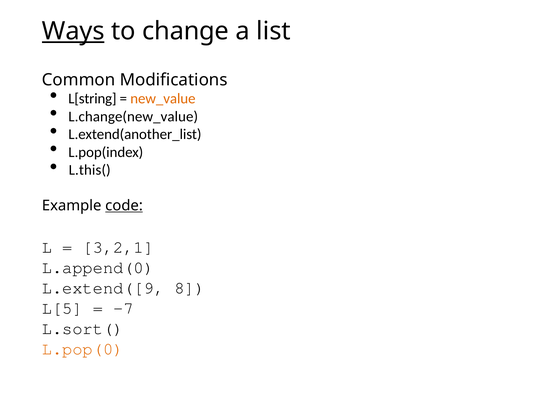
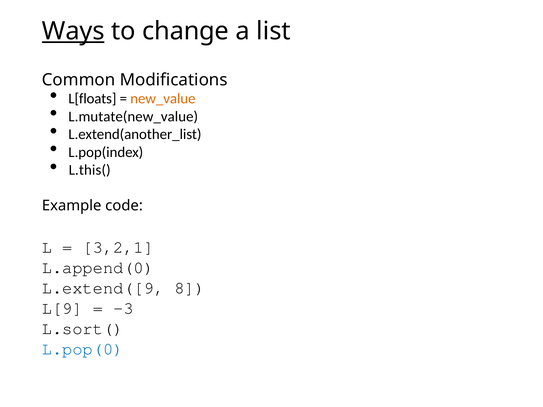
L[string: L[string -> L[floats
L.change(new_value: L.change(new_value -> L.mutate(new_value
code underline: present -> none
L[5: L[5 -> L[9
-7: -7 -> -3
L.pop(0 colour: orange -> blue
